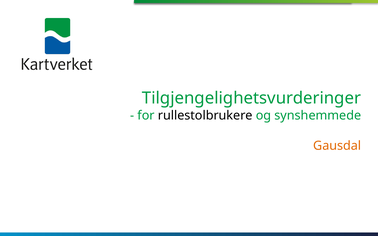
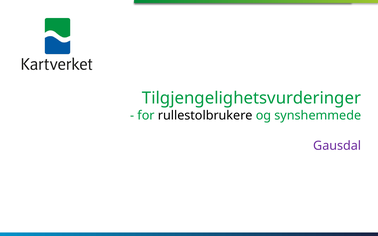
Gausdal colour: orange -> purple
